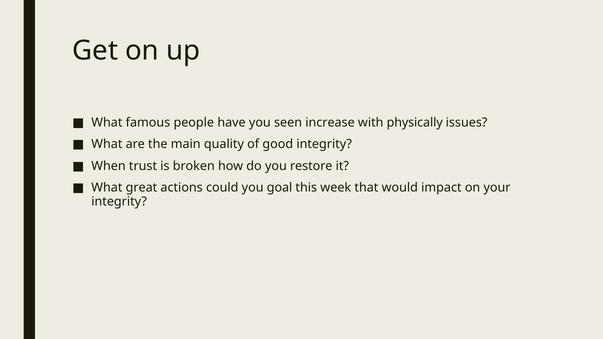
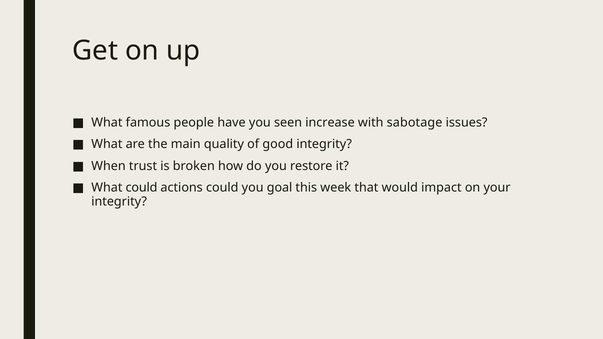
physically: physically -> sabotage
What great: great -> could
